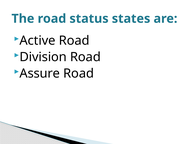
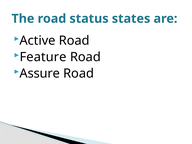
Division: Division -> Feature
